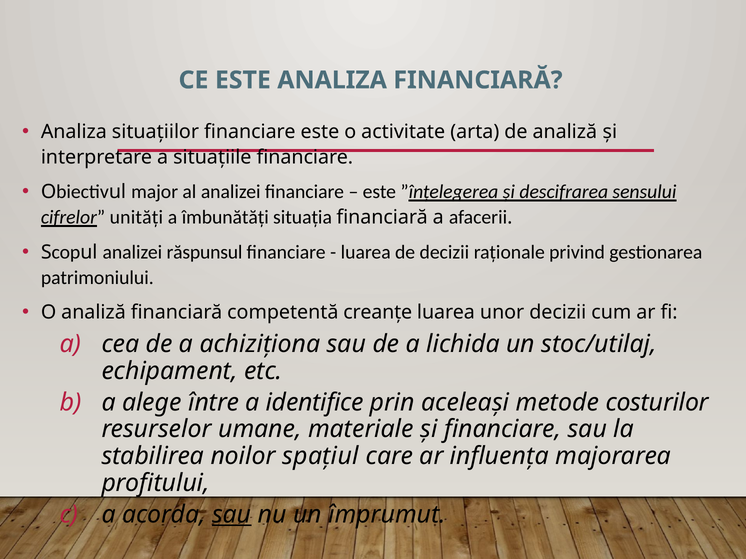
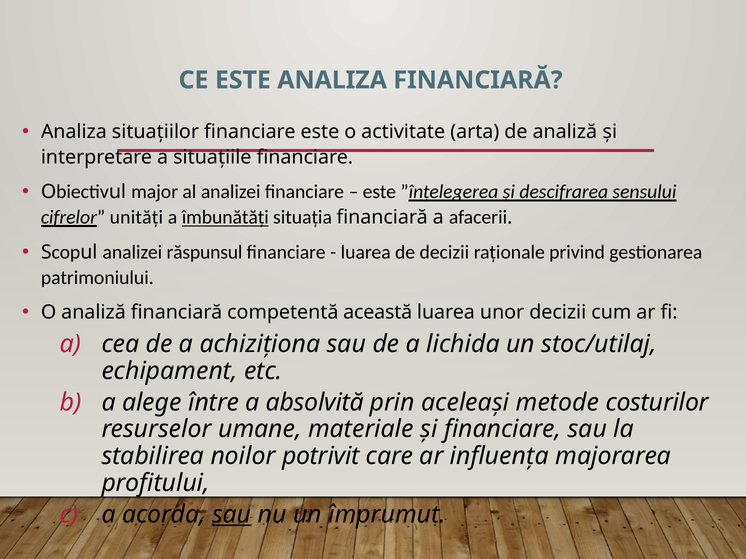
îmbunătăți underline: none -> present
creanțe: creanțe -> această
identifice: identifice -> absolvită
spațiul: spațiul -> potrivit
